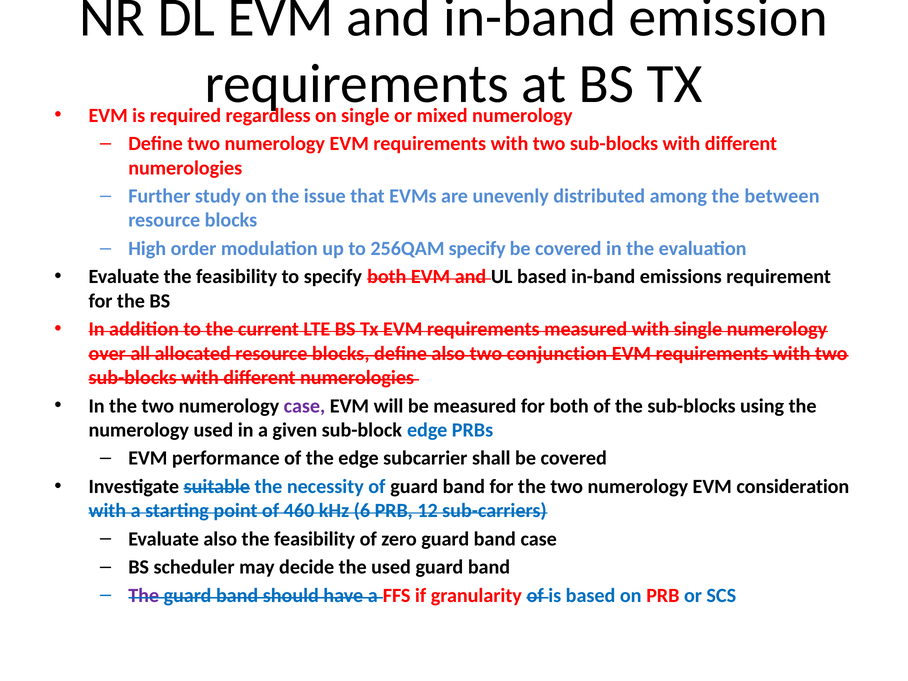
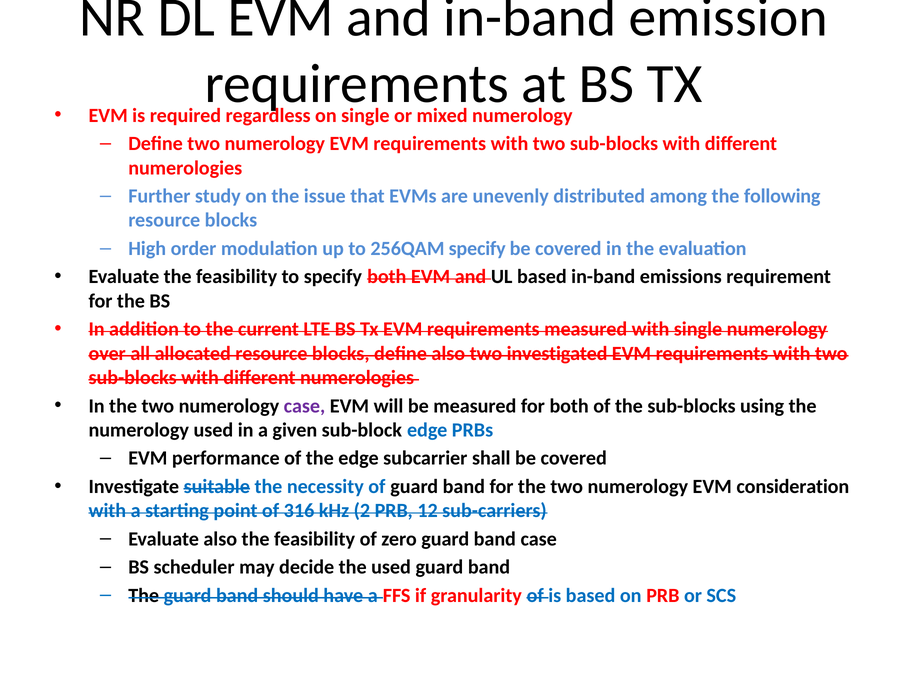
between: between -> following
conjunction: conjunction -> investigated
460: 460 -> 316
6: 6 -> 2
The at (144, 595) colour: purple -> black
